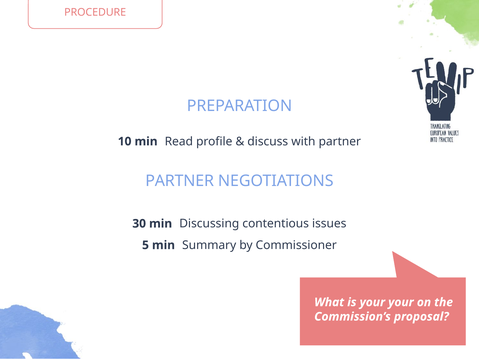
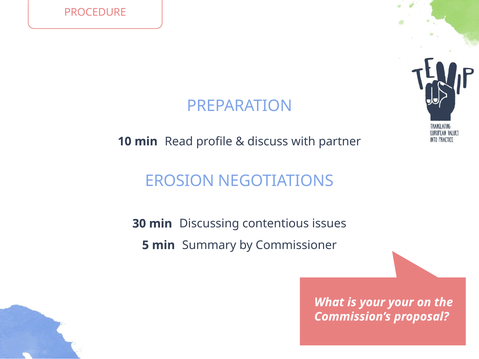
PARTNER at (180, 181): PARTNER -> EROSION
